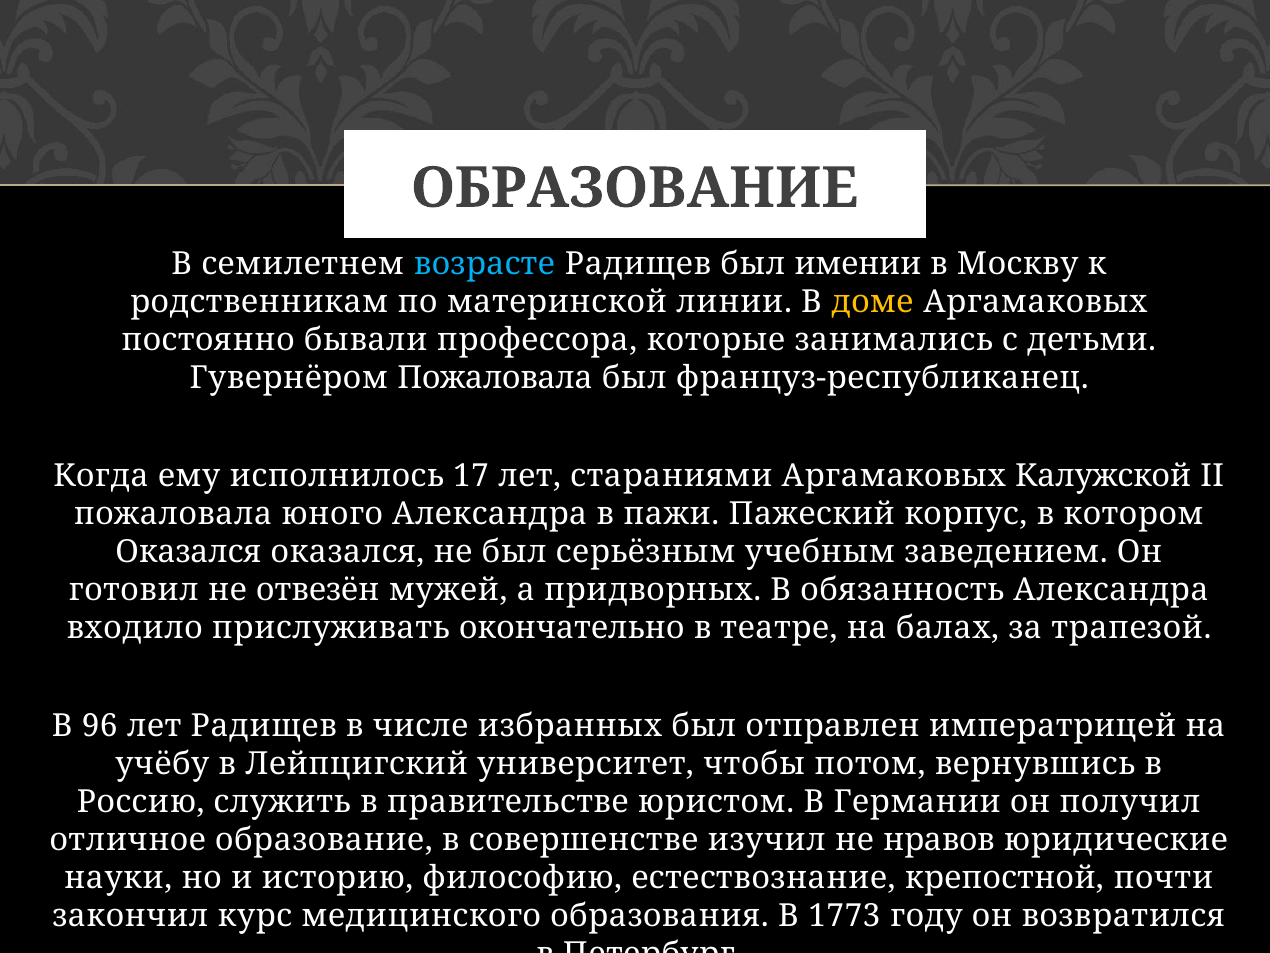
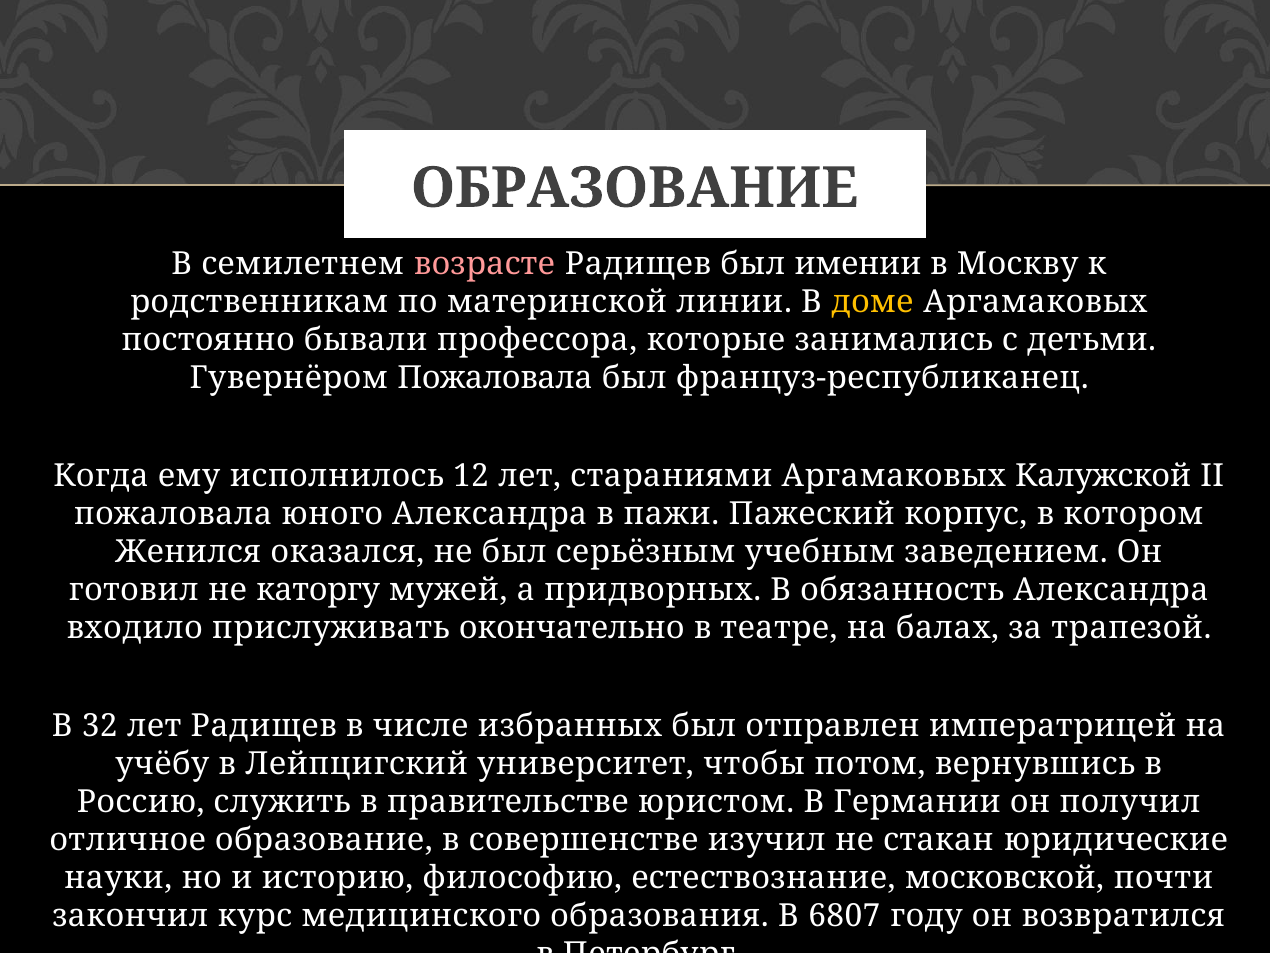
возрасте colour: light blue -> pink
17: 17 -> 12
Оказался at (188, 552): Оказался -> Женился
отвезён: отвезён -> каторгу
96: 96 -> 32
нравов: нравов -> стакан
крепостной: крепостной -> московской
1773: 1773 -> 6807
